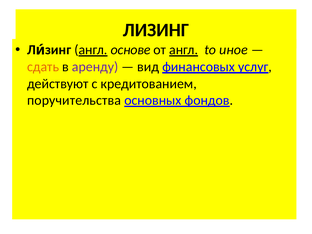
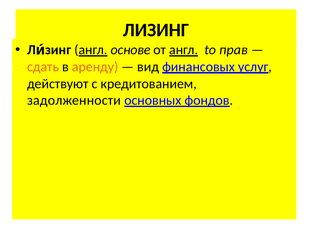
иное: иное -> прав
аренду colour: purple -> orange
поручительства: поручительства -> задолженности
